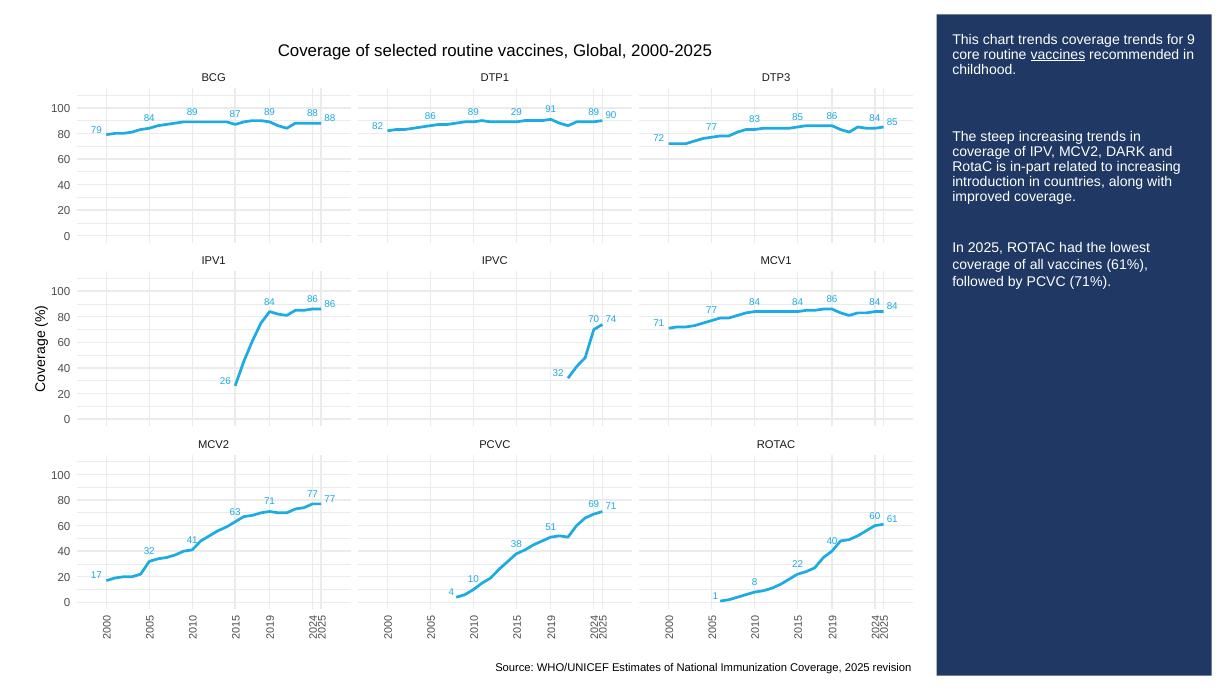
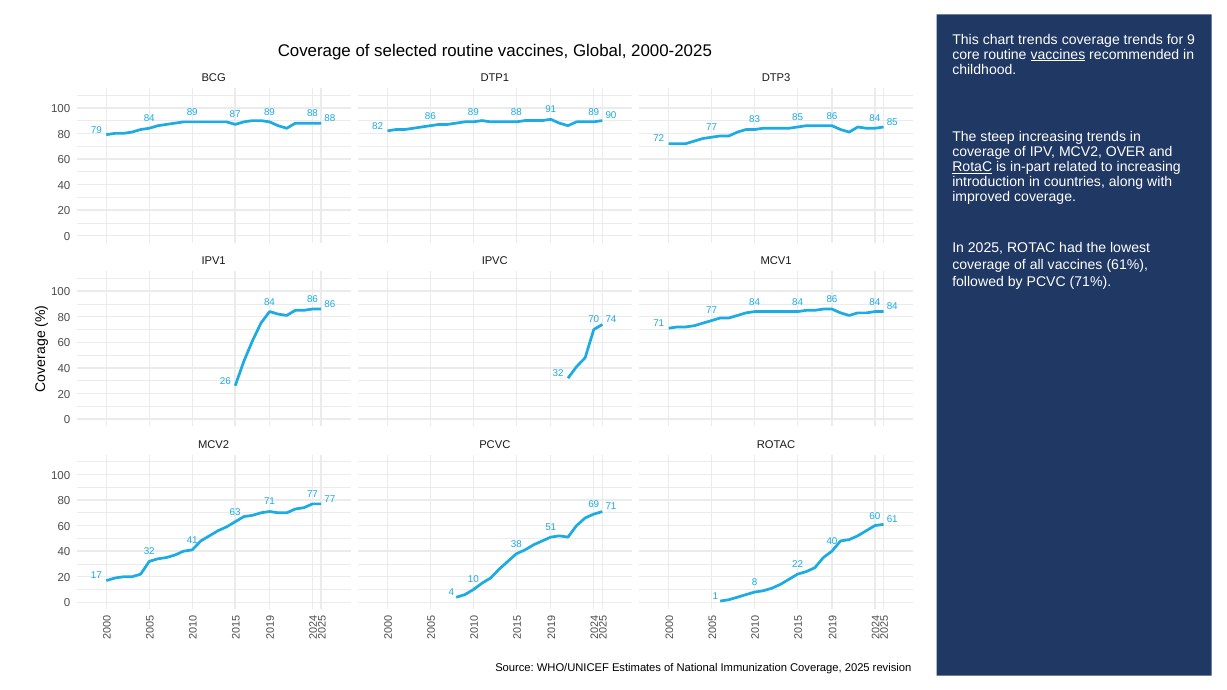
86 89 29: 29 -> 88
DARK: DARK -> OVER
RotaC at (972, 167) underline: none -> present
